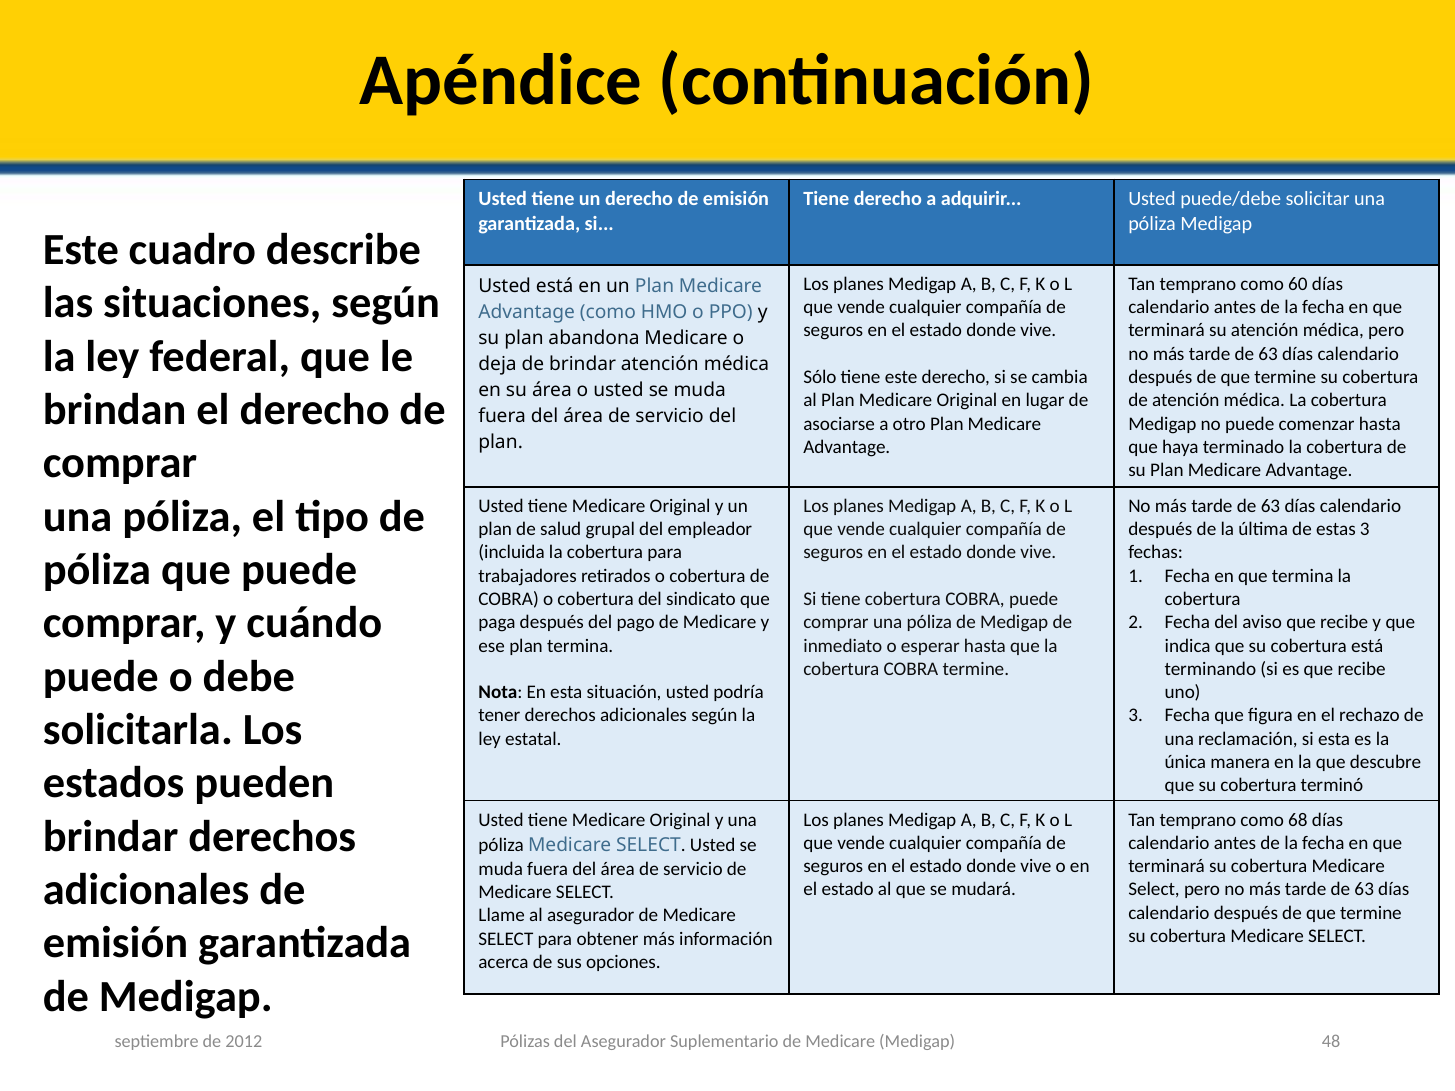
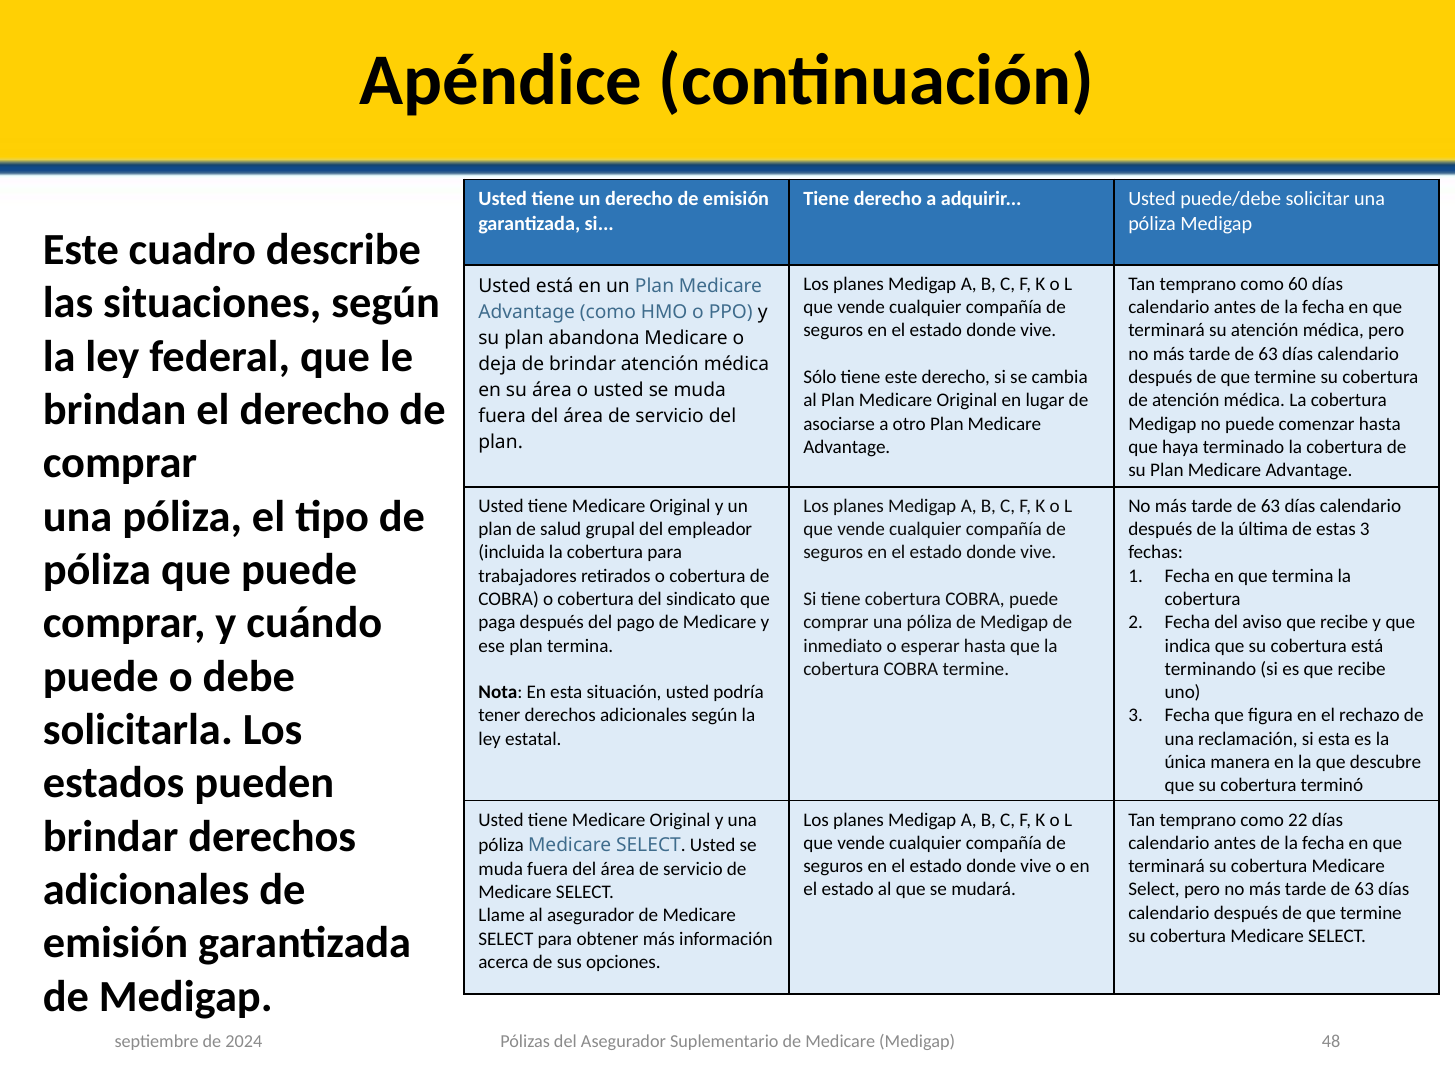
68: 68 -> 22
2012: 2012 -> 2024
